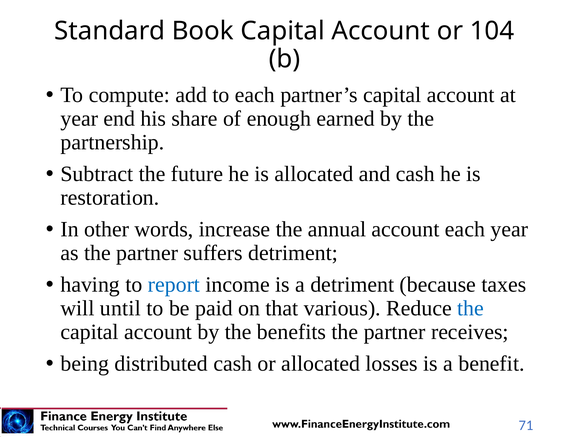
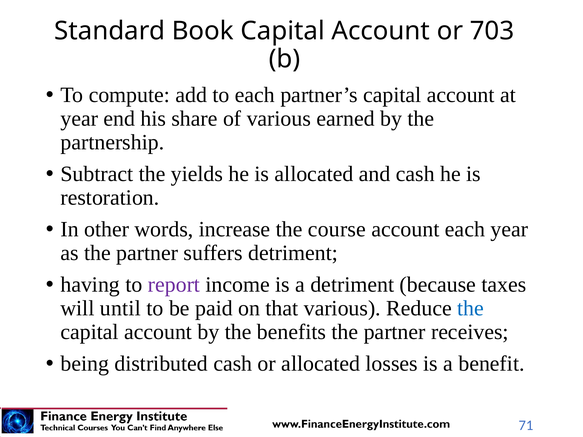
104: 104 -> 703
of enough: enough -> various
future: future -> yields
annual: annual -> course
report colour: blue -> purple
